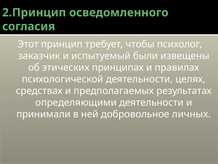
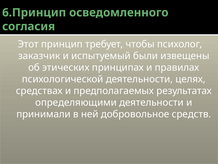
2.Принцип: 2.Принцип -> 6.Принцип
личных: личных -> средств
